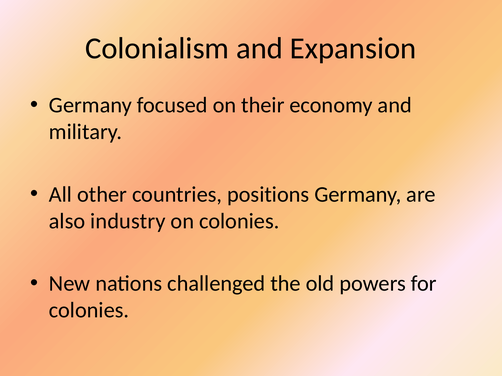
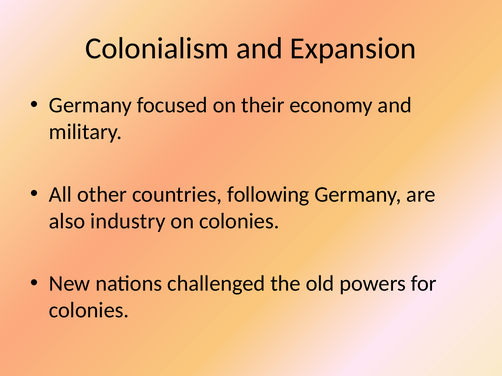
positions: positions -> following
